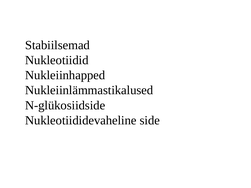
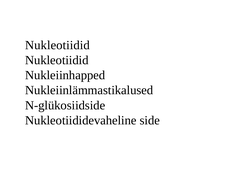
Stabiilsemad at (57, 45): Stabiilsemad -> Nukleotiidid
